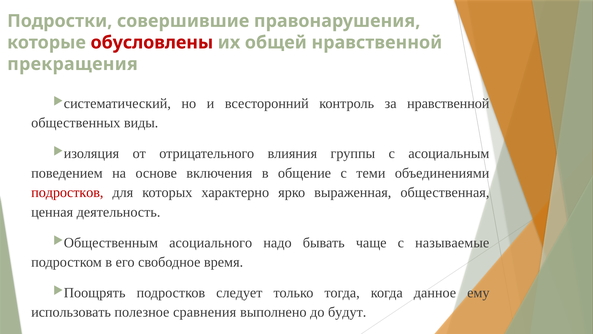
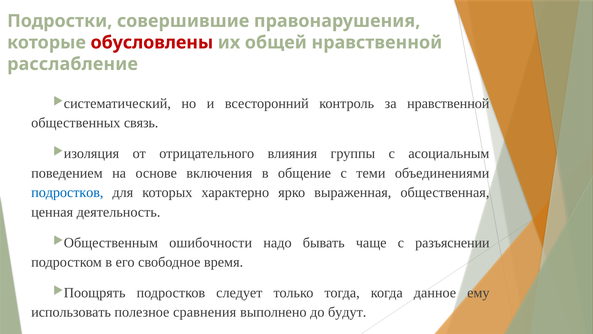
прекращения: прекращения -> расслабление
виды: виды -> связь
подростков at (67, 192) colour: red -> blue
асоциального: асоциального -> ошибочности
называемые: называемые -> разъяснении
